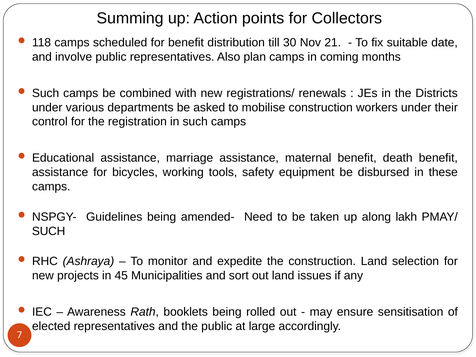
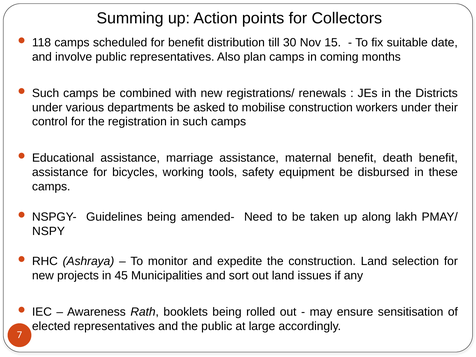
21: 21 -> 15
SUCH at (49, 231): SUCH -> NSPY
